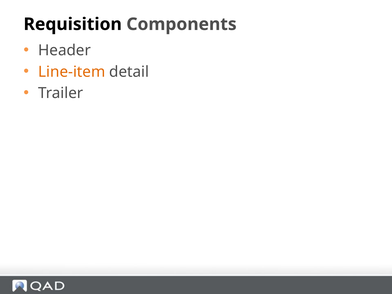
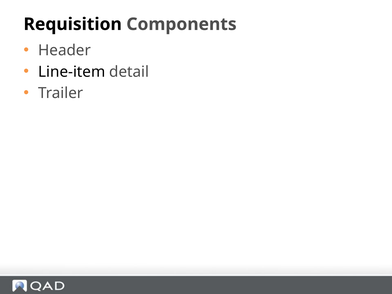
Line-item colour: orange -> black
